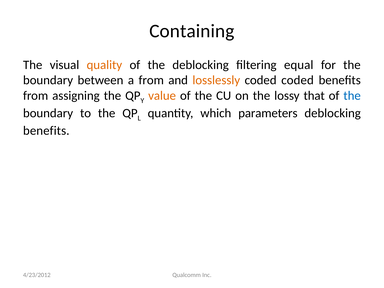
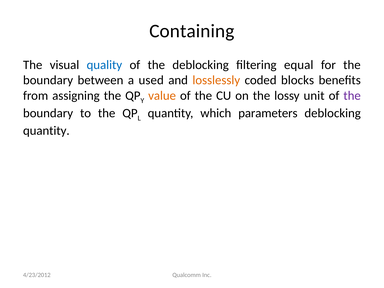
quality colour: orange -> blue
a from: from -> used
coded coded: coded -> blocks
that: that -> unit
the at (352, 96) colour: blue -> purple
benefits at (46, 131): benefits -> quantity
